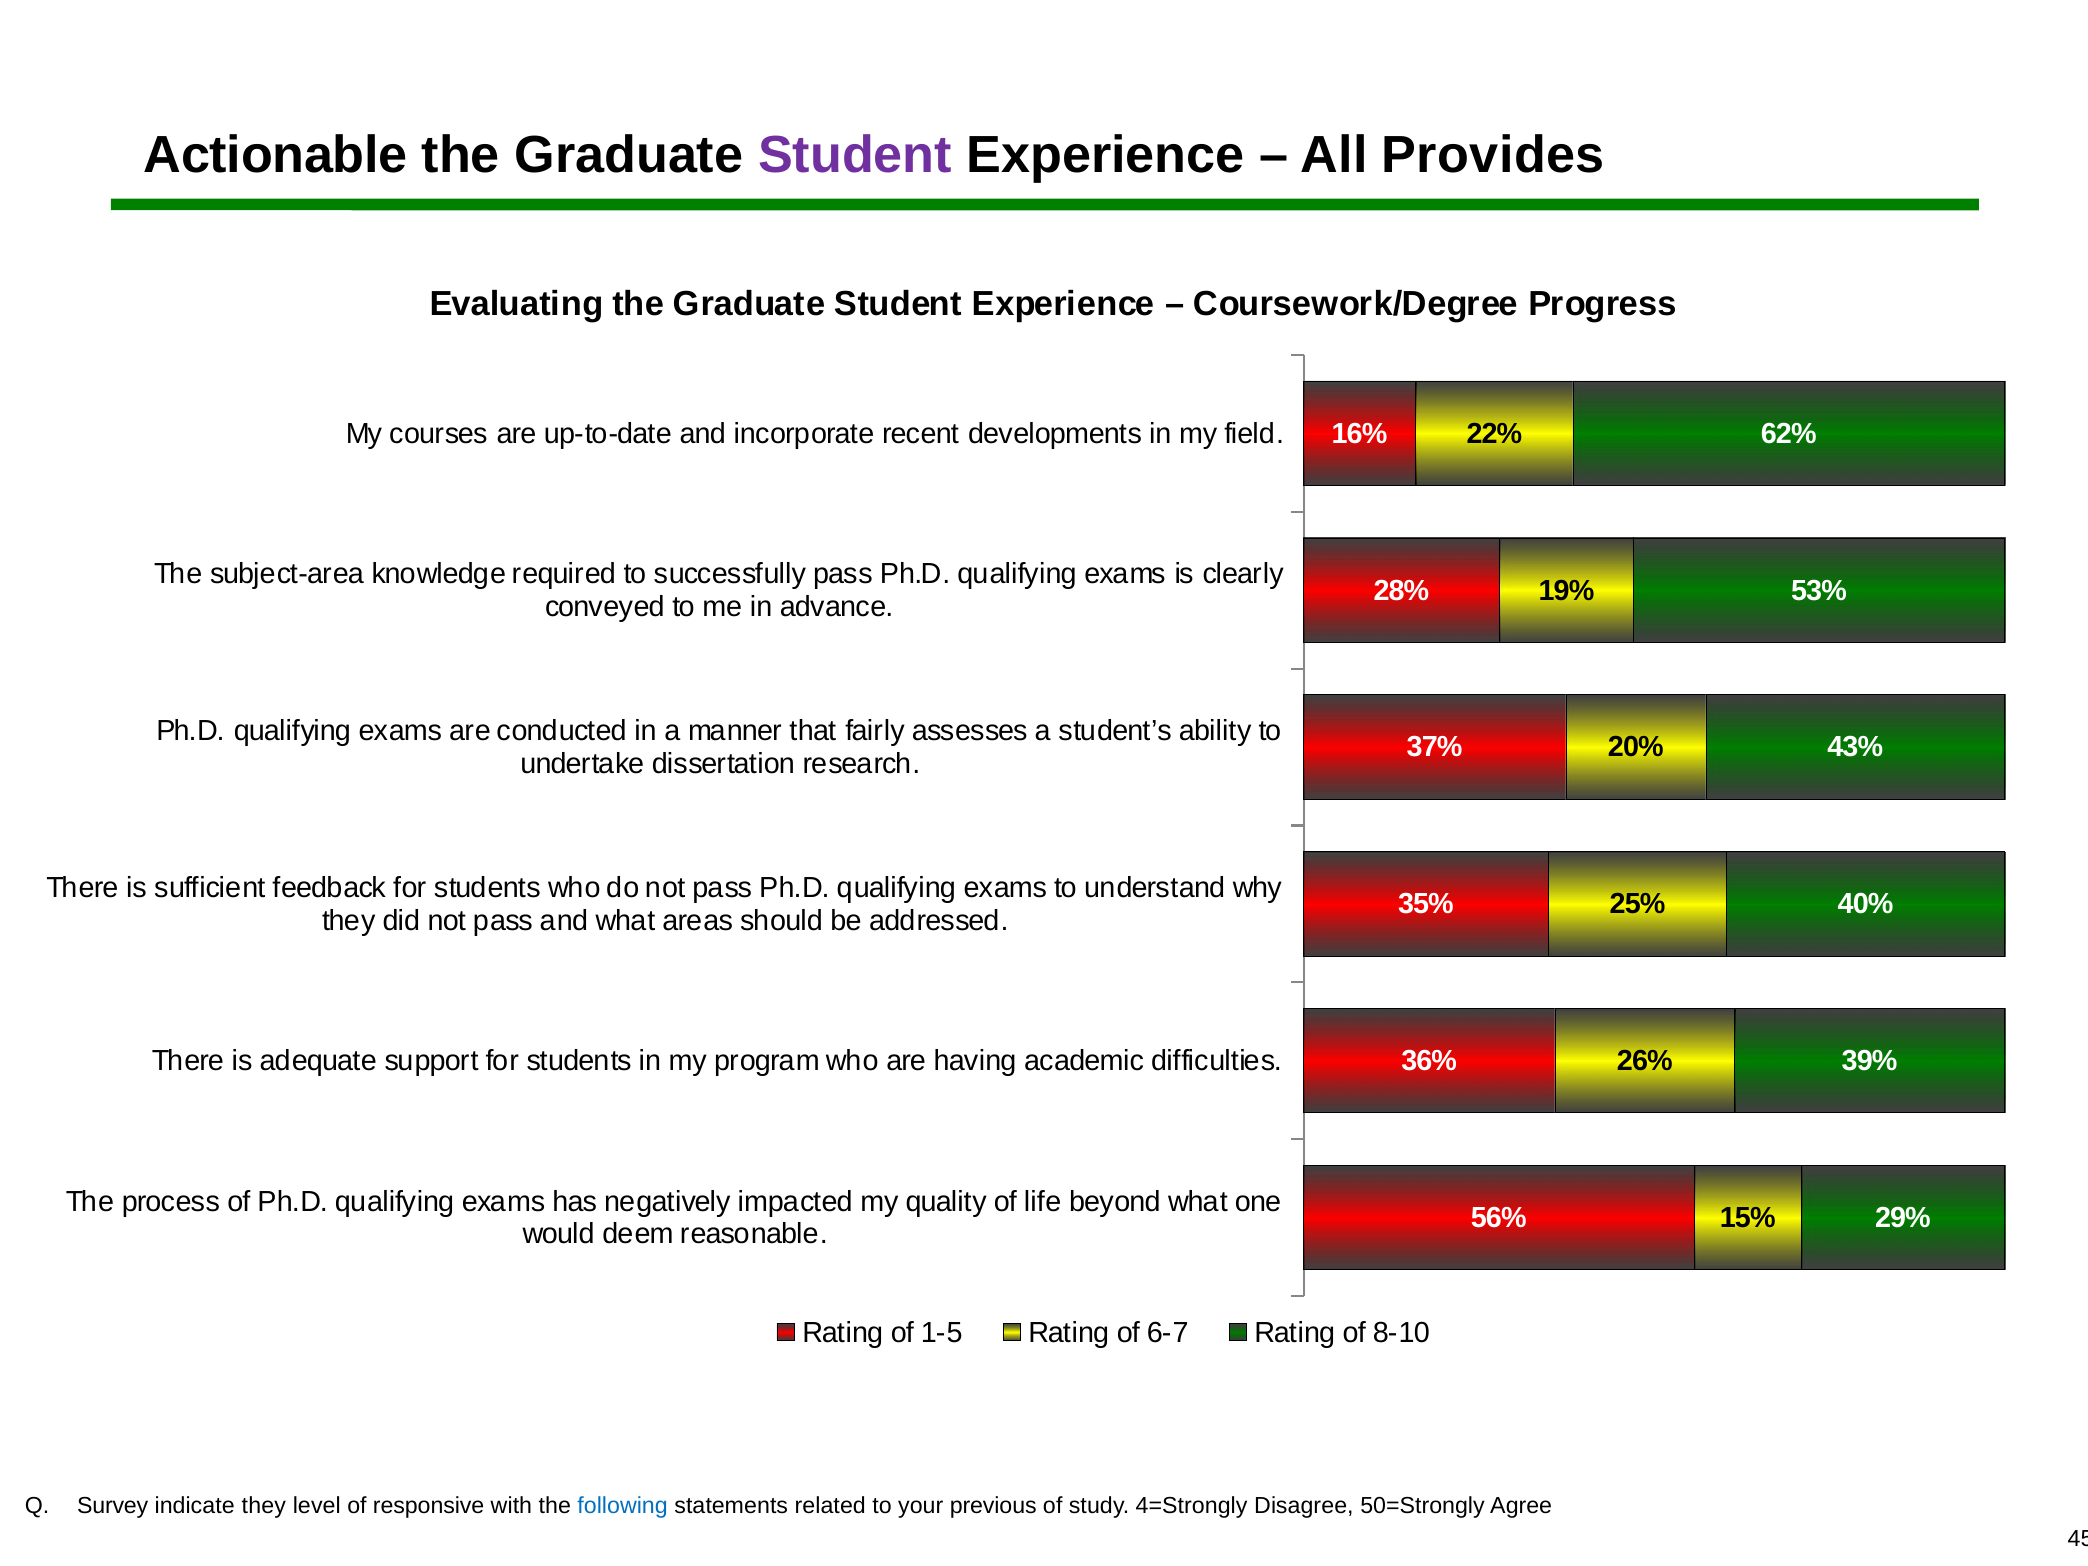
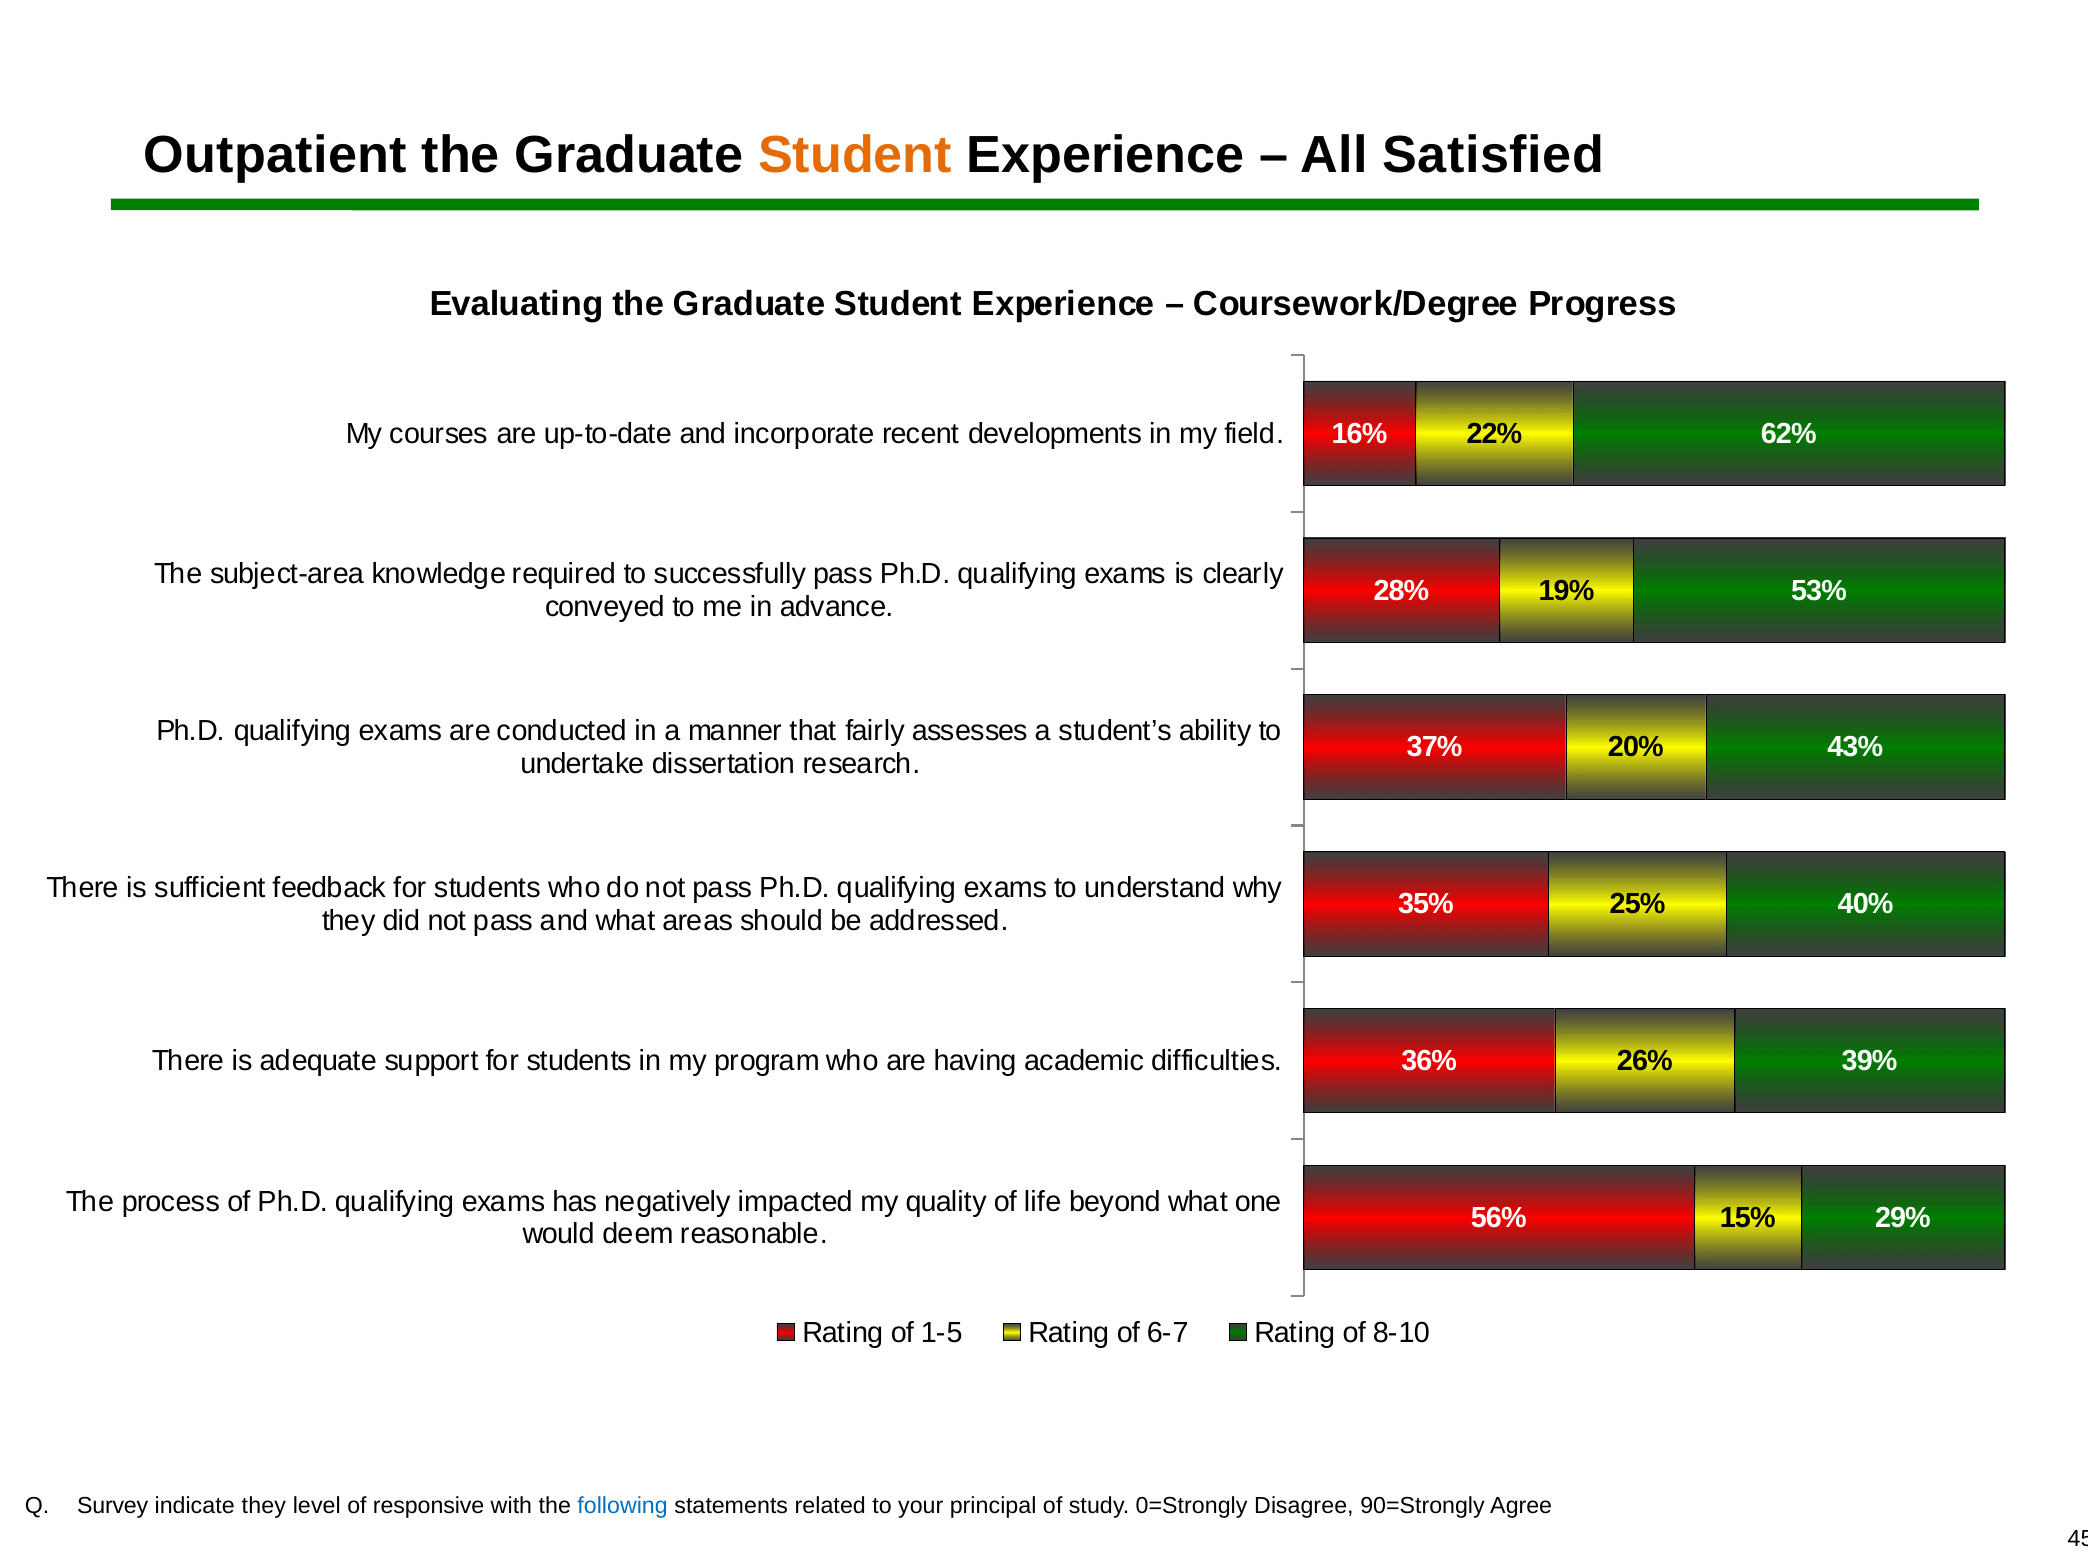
Actionable: Actionable -> Outpatient
Student at (855, 155) colour: purple -> orange
Provides: Provides -> Satisfied
previous: previous -> principal
4=Strongly: 4=Strongly -> 0=Strongly
50=Strongly: 50=Strongly -> 90=Strongly
